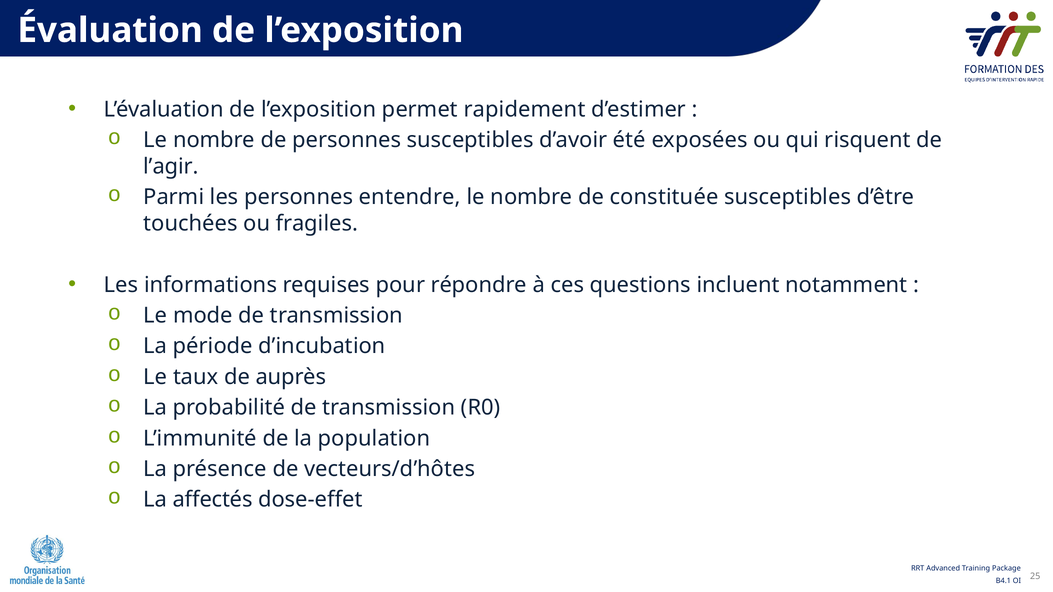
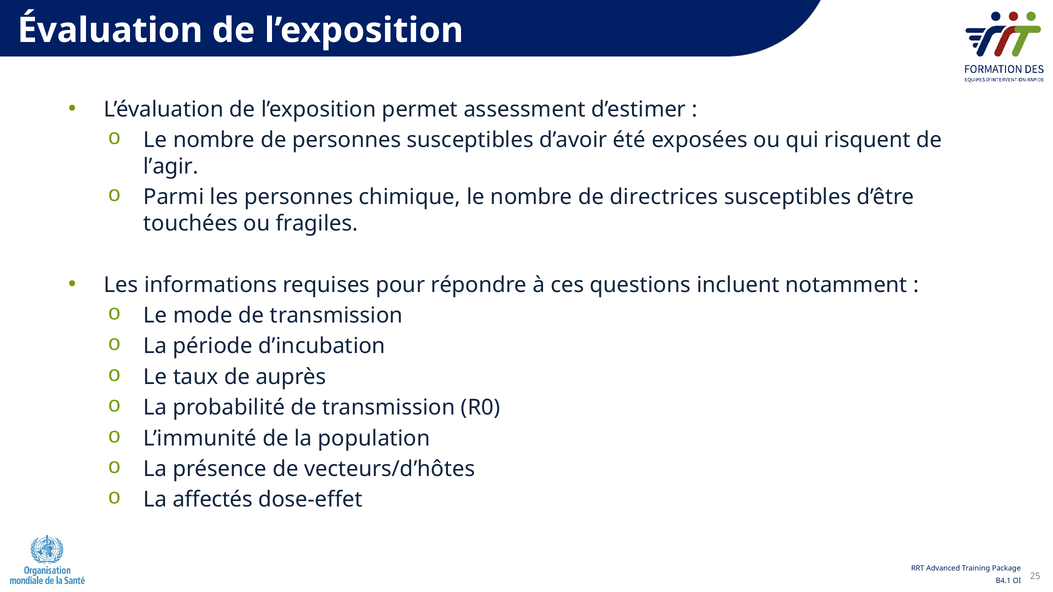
rapidement: rapidement -> assessment
entendre: entendre -> chimique
constituée: constituée -> directrices
